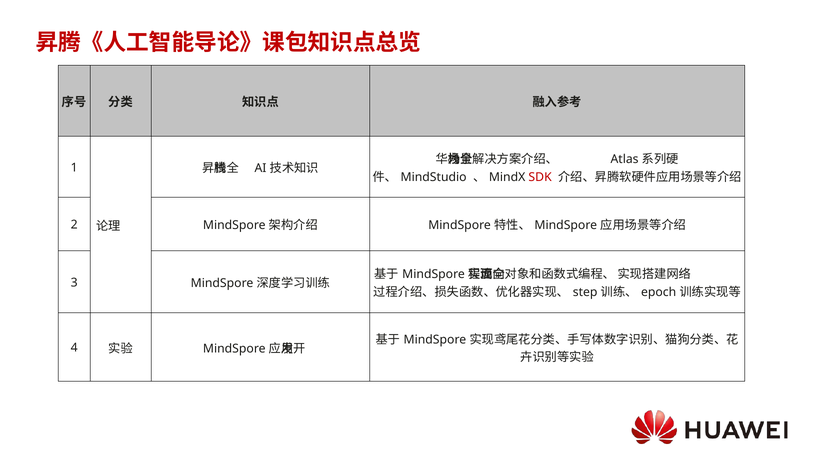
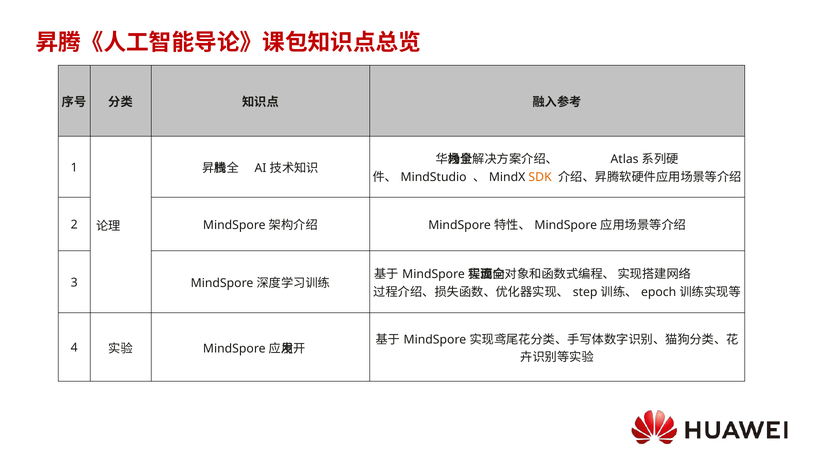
SDK colour: red -> orange
